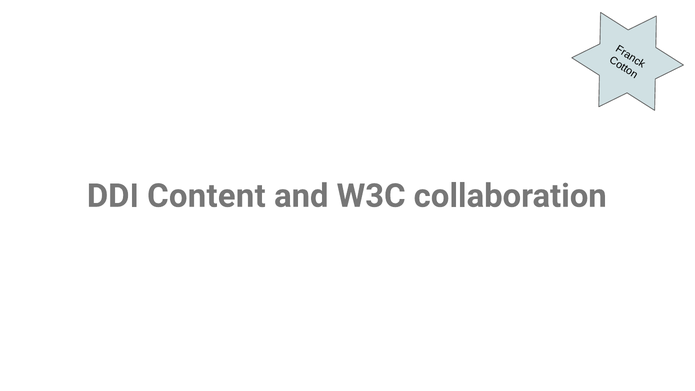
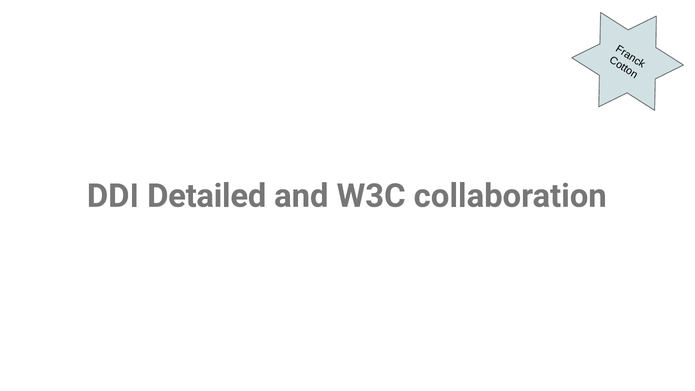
Content: Content -> Detailed
